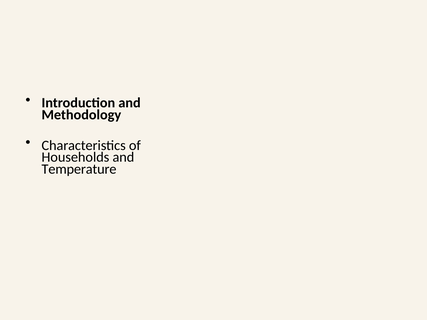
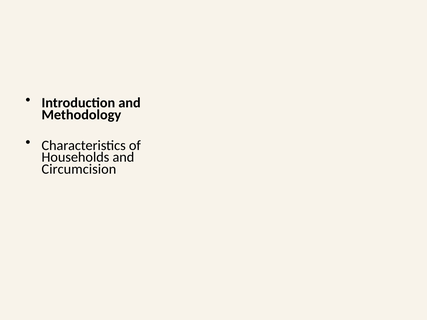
Temperature: Temperature -> Circumcision
